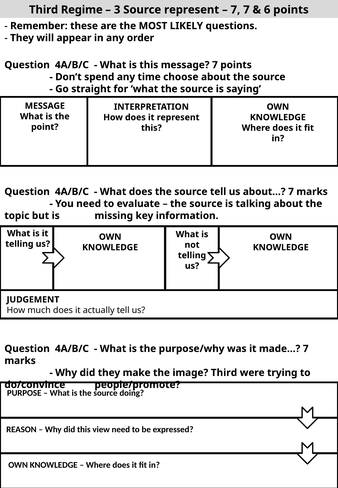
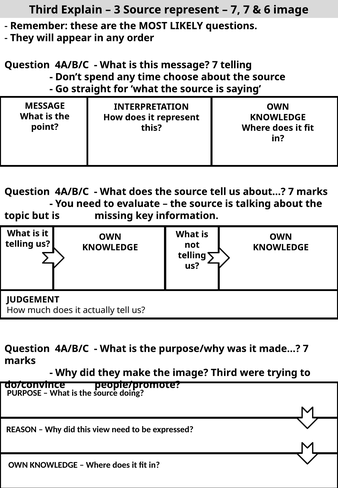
Regime: Regime -> Explain
6 points: points -> image
7 points: points -> telling
